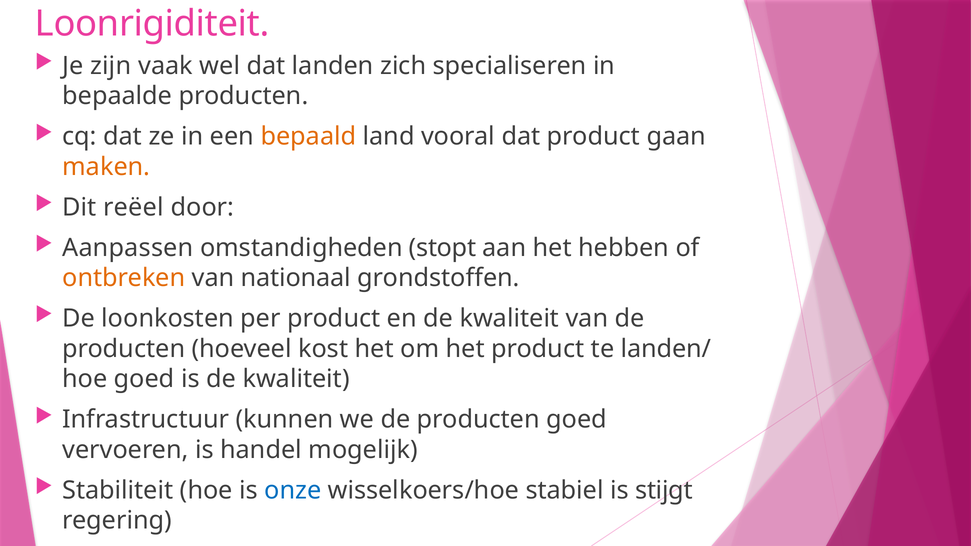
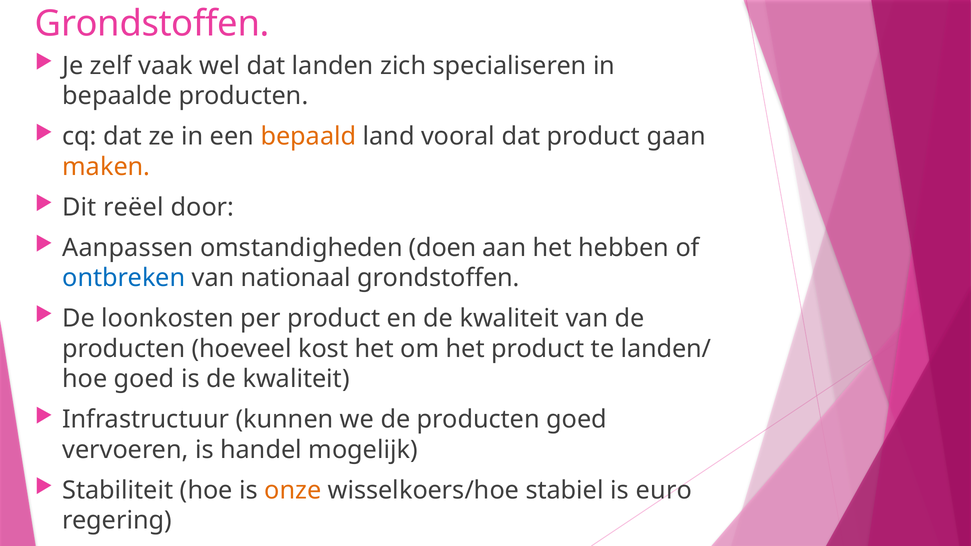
Loonrigiditeit at (152, 24): Loonrigiditeit -> Grondstoffen
zijn: zijn -> zelf
stopt: stopt -> doen
ontbreken colour: orange -> blue
onze colour: blue -> orange
stijgt: stijgt -> euro
